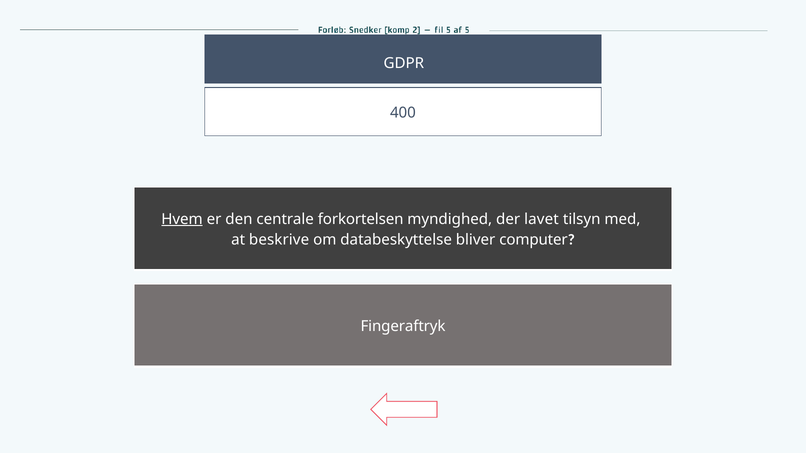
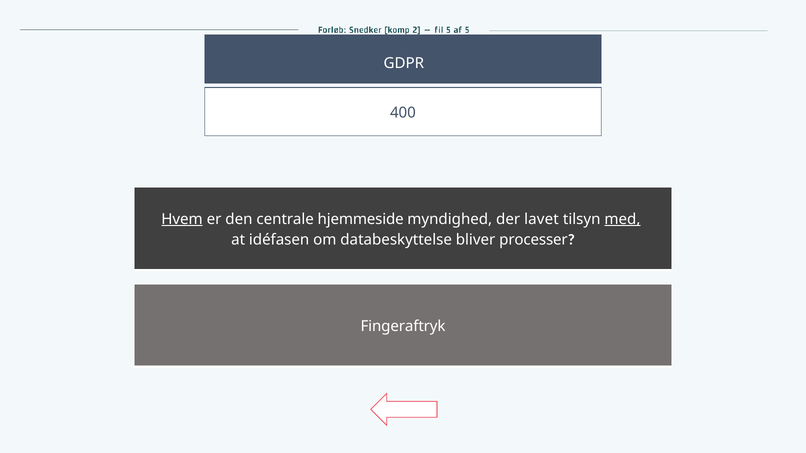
forkortelsen: forkortelsen -> hjemmeside
med underline: none -> present
beskrive: beskrive -> idéfasen
computer: computer -> processer
